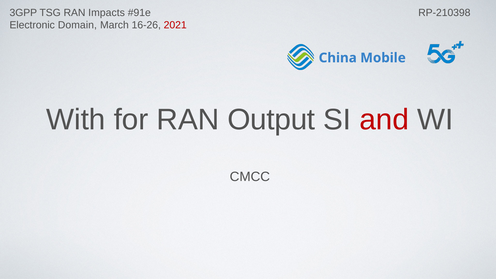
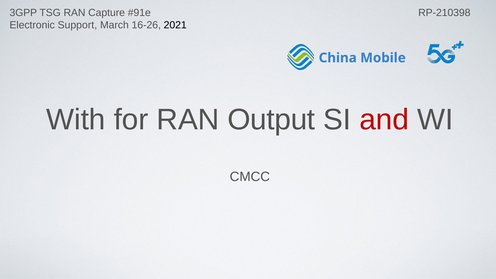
Impacts: Impacts -> Capture
Domain: Domain -> Support
2021 colour: red -> black
